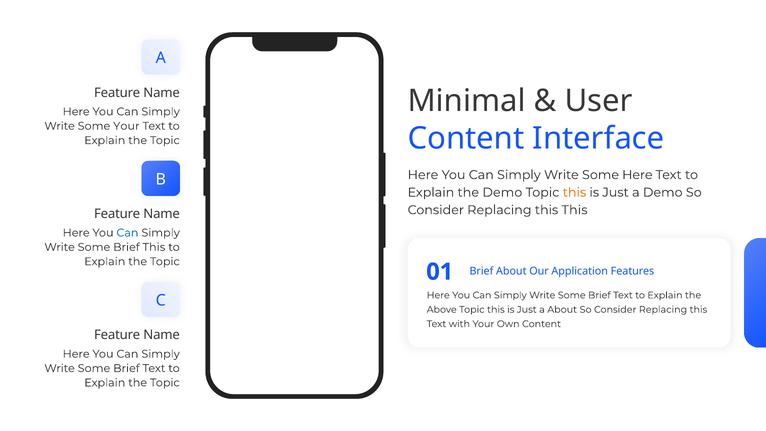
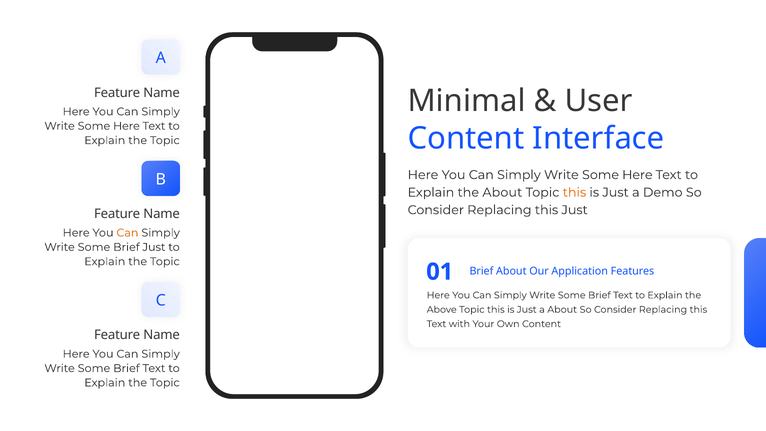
Your at (126, 126): Your -> Here
the Demo: Demo -> About
this This: This -> Just
Can at (127, 233) colour: blue -> orange
Brief This: This -> Just
